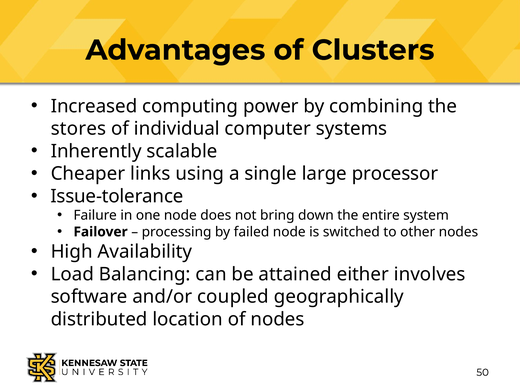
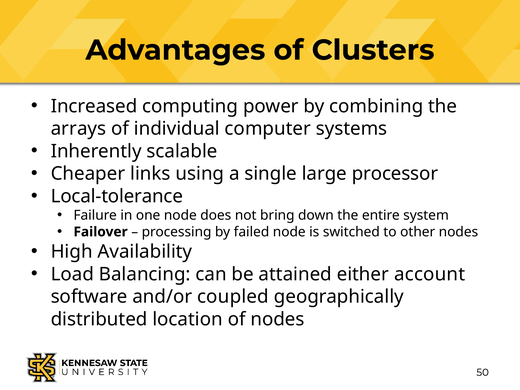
stores: stores -> arrays
Issue-tolerance: Issue-tolerance -> Local-tolerance
involves: involves -> account
